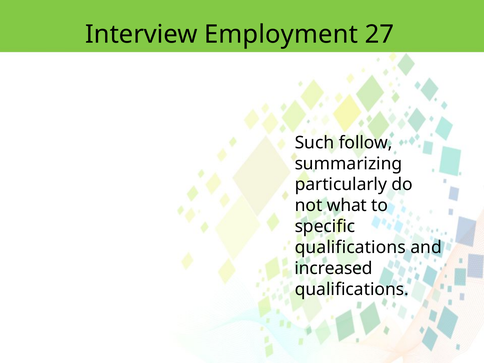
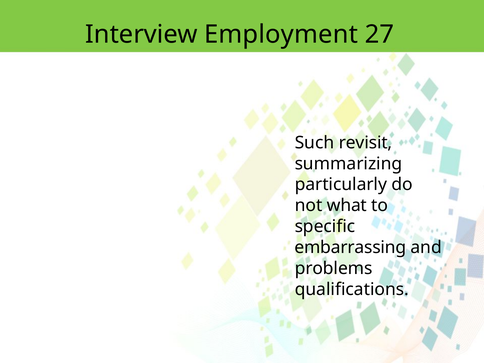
follow: follow -> revisit
qualifications at (350, 247): qualifications -> embarrassing
increased: increased -> problems
